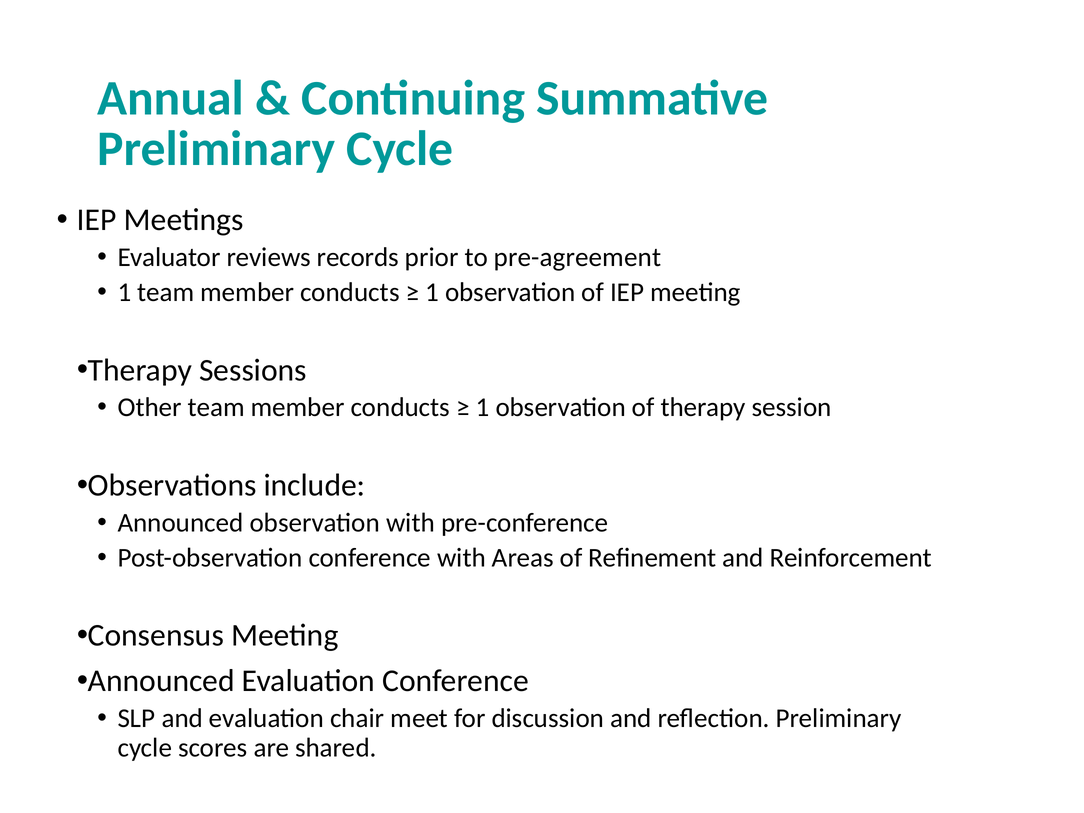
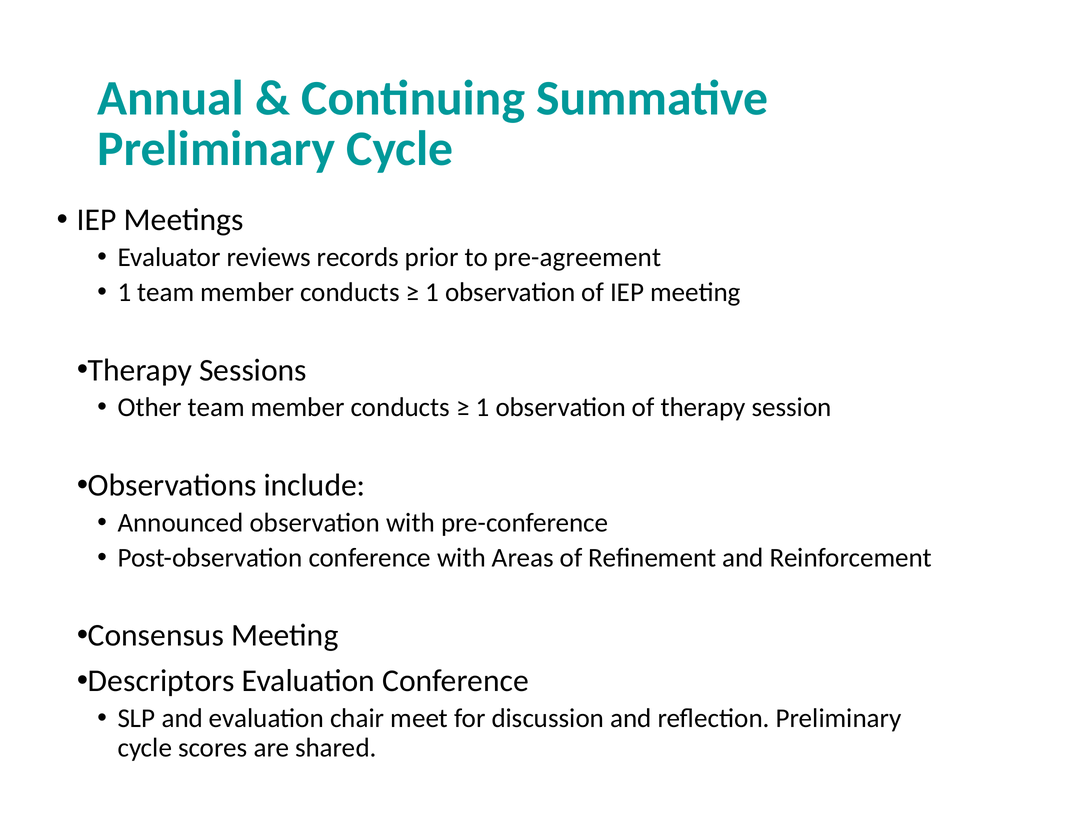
Announced at (161, 681): Announced -> Descriptors
